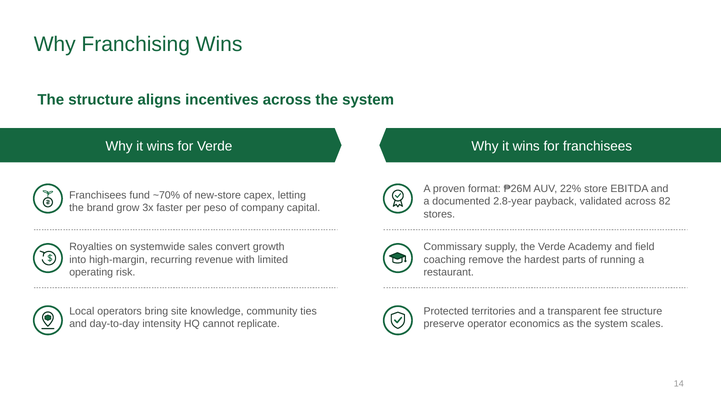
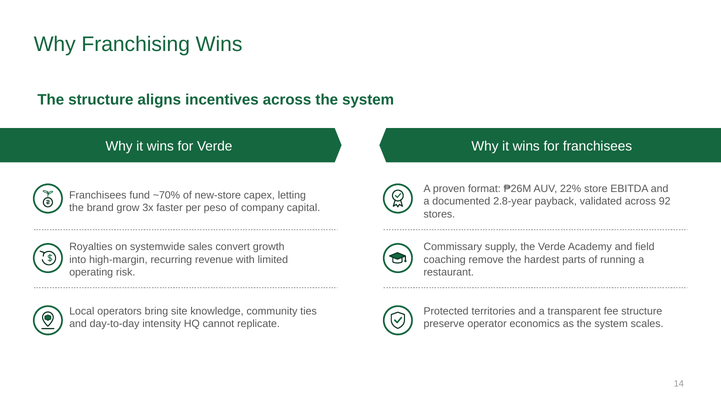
82: 82 -> 92
